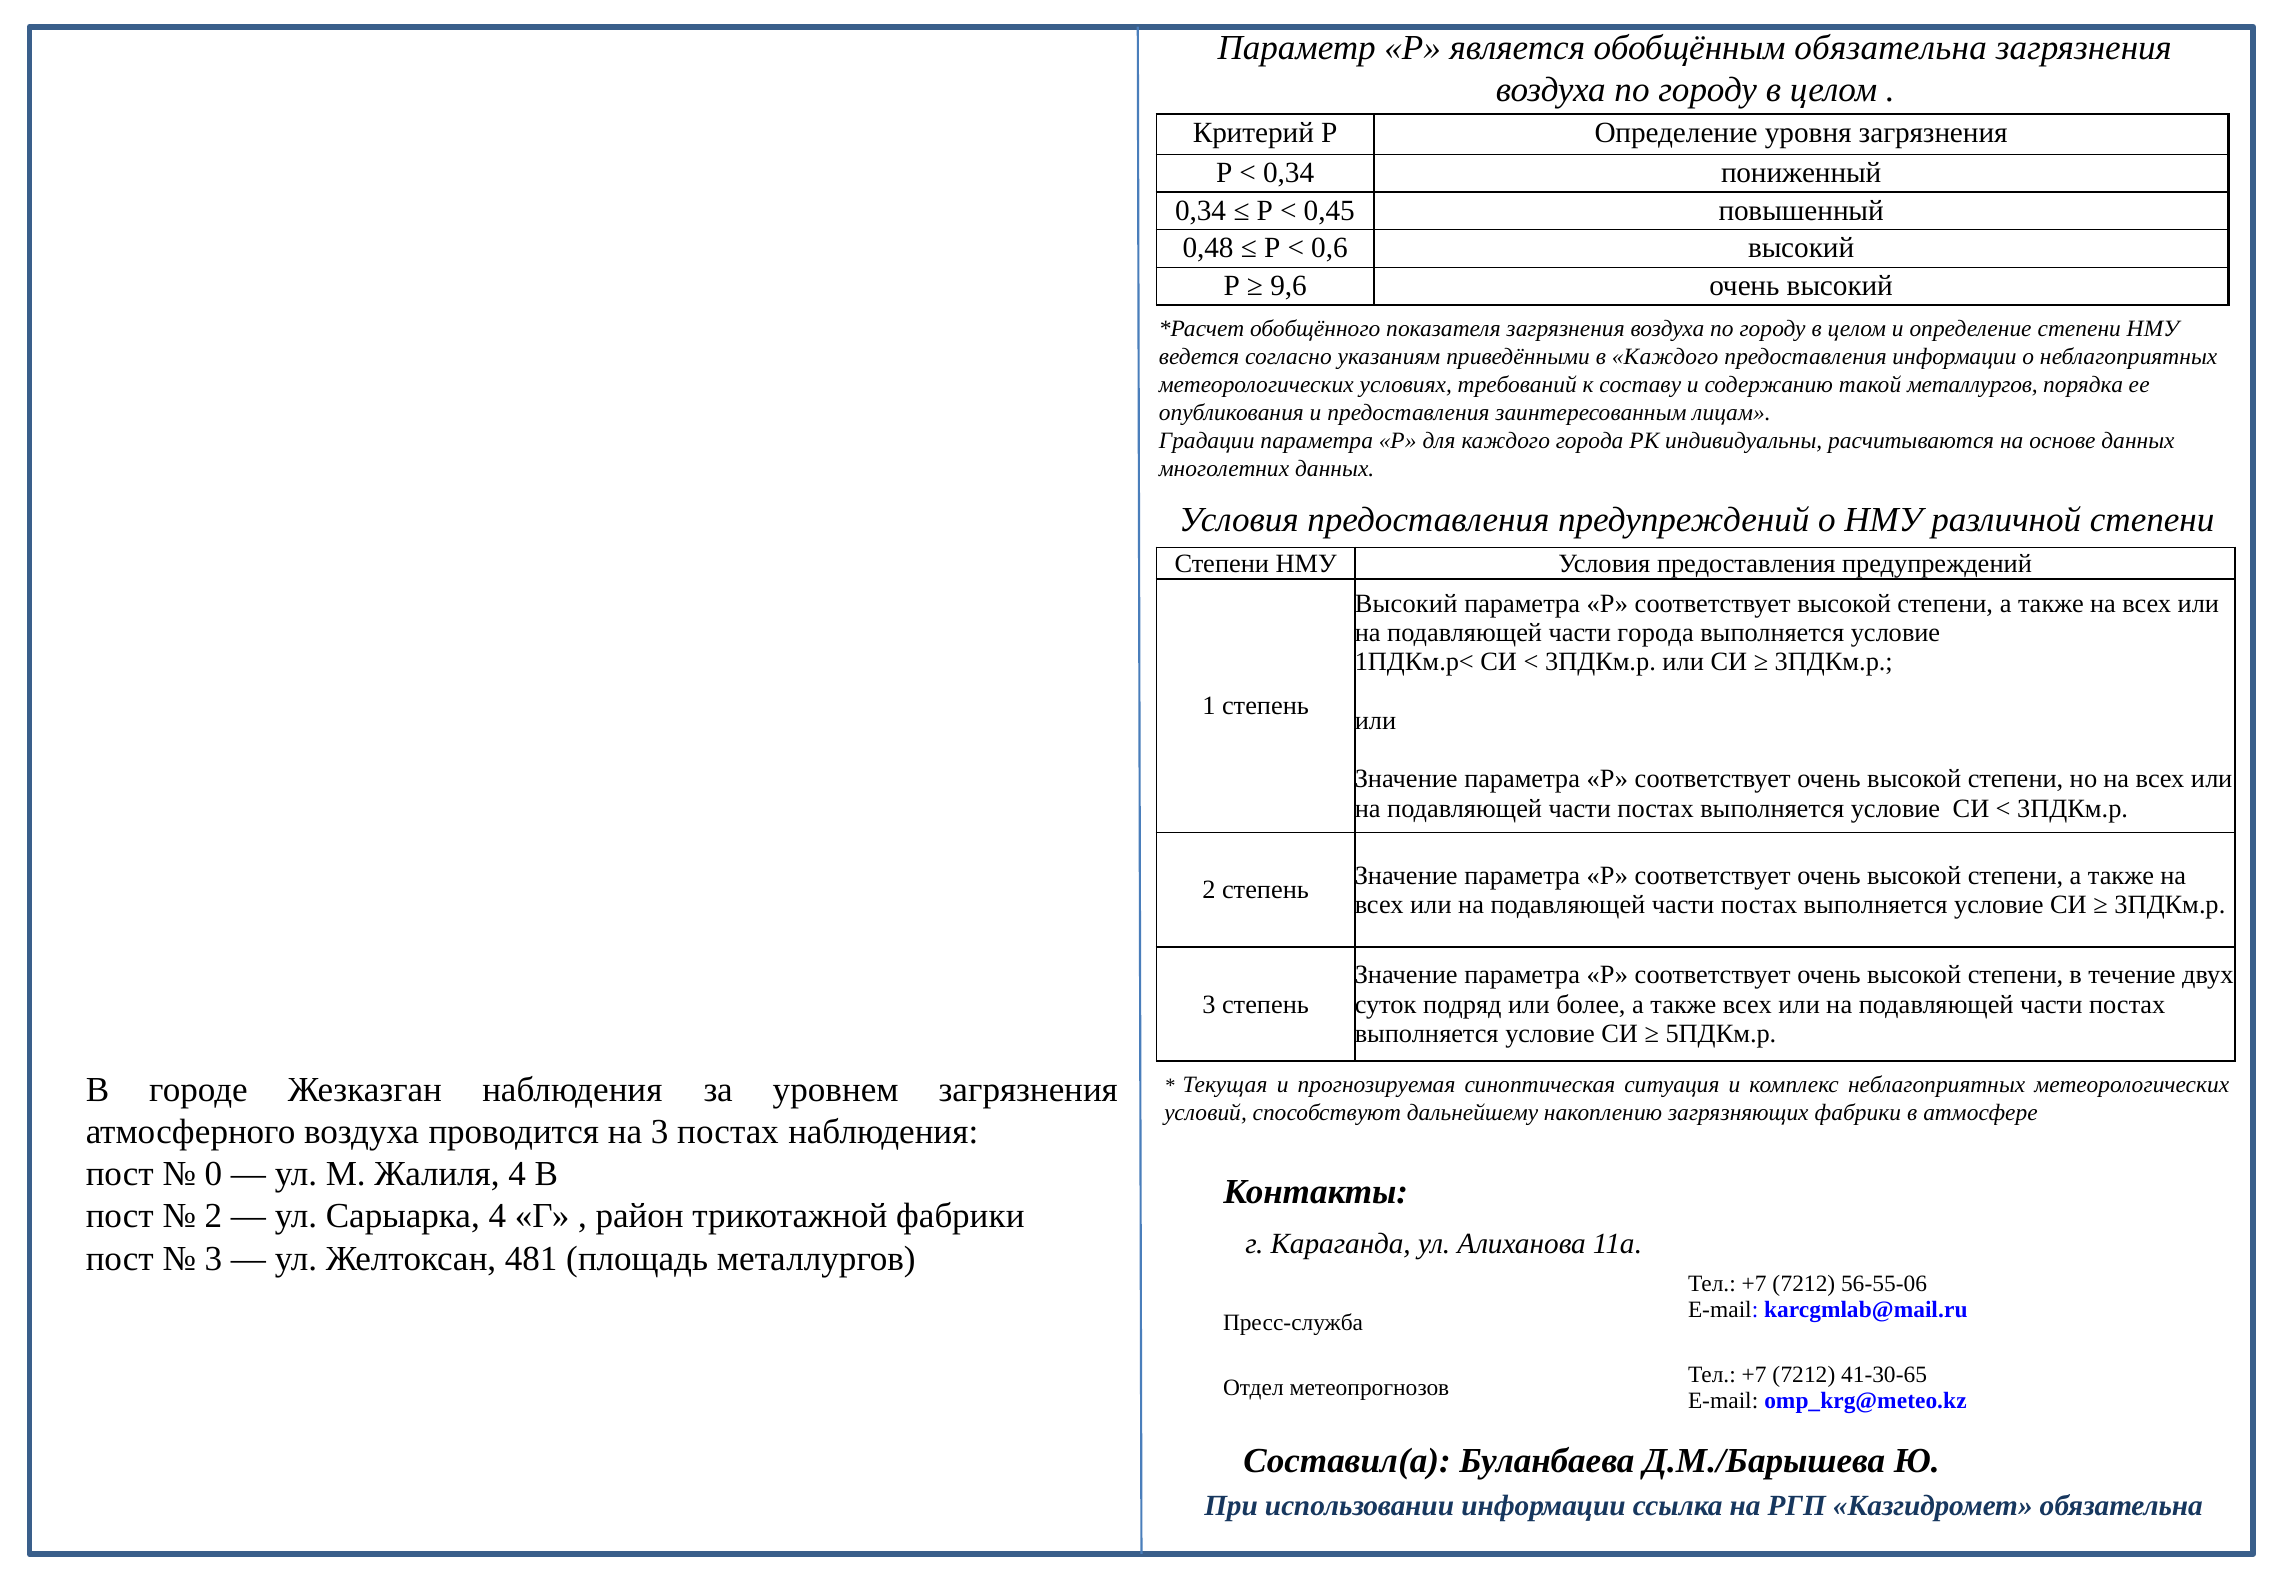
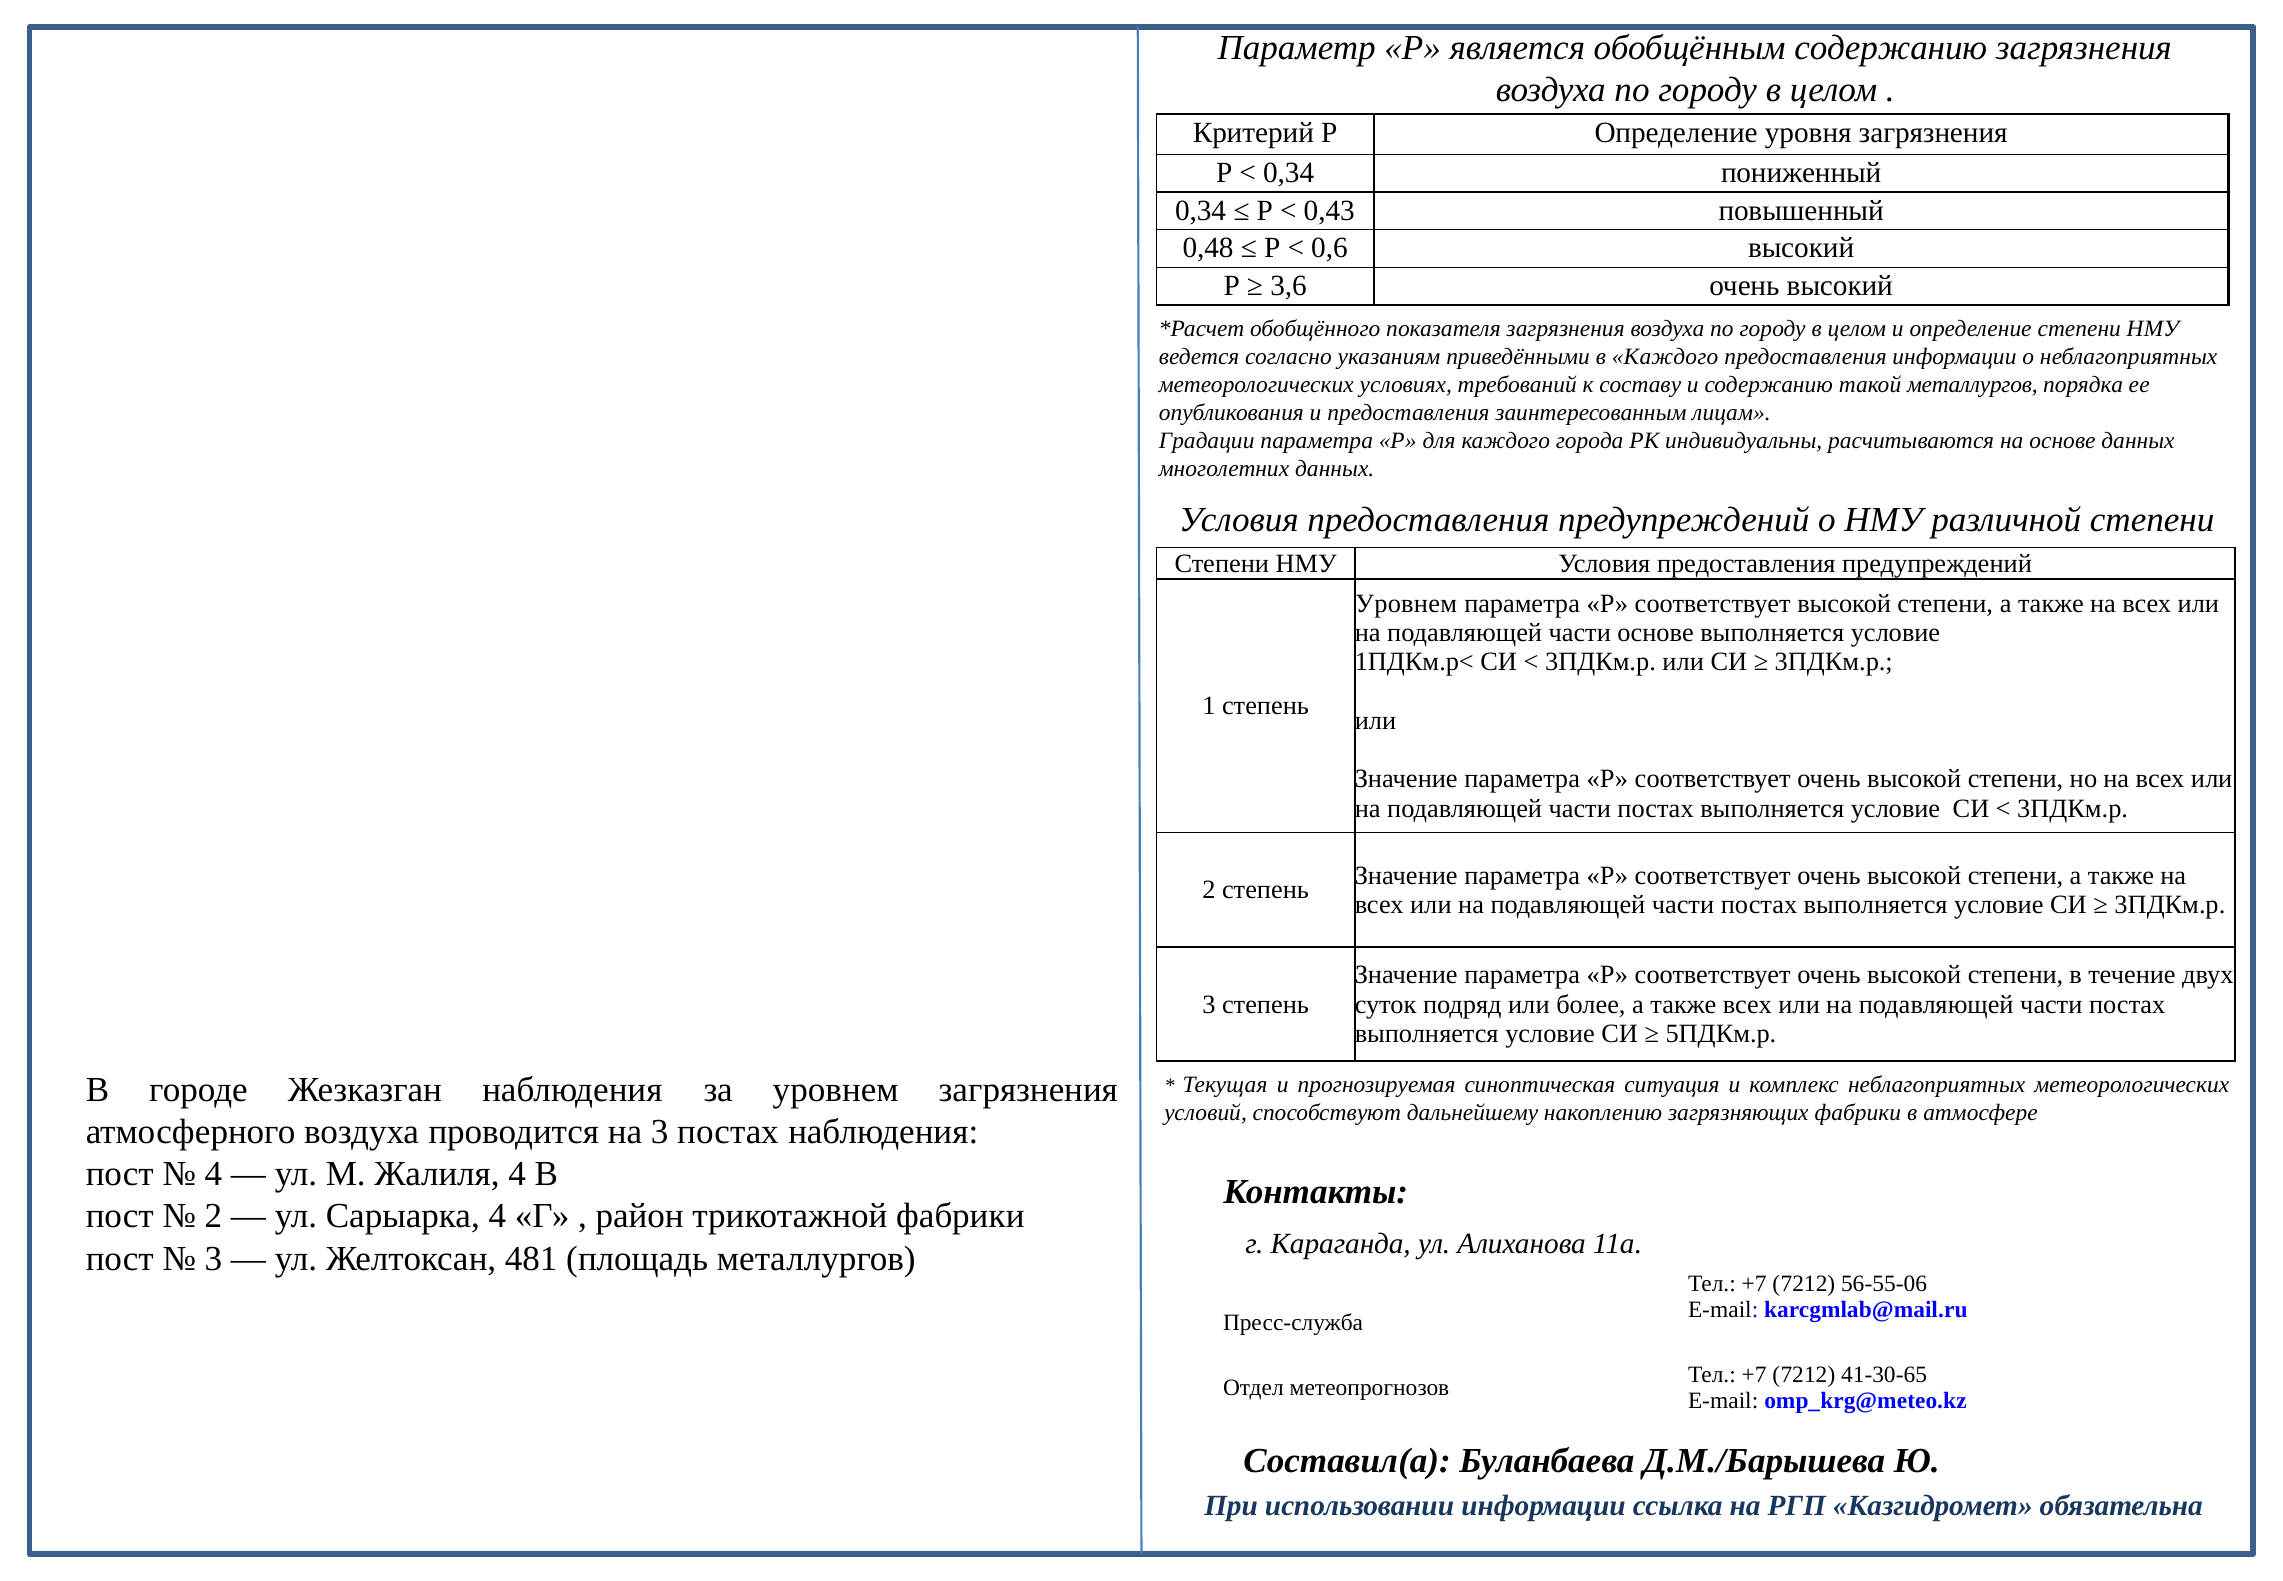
обобщённым обязательна: обязательна -> содержанию
0,45: 0,45 -> 0,43
9,6: 9,6 -> 3,6
Высокий at (1406, 604): Высокий -> Уровнем
части города: города -> основе
0 at (213, 1174): 0 -> 4
